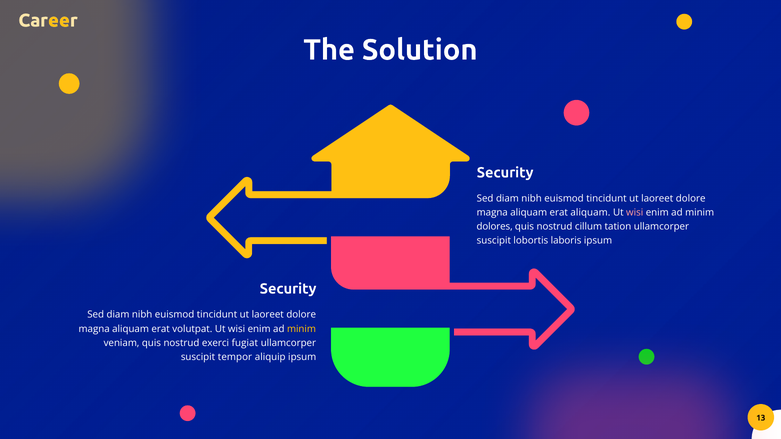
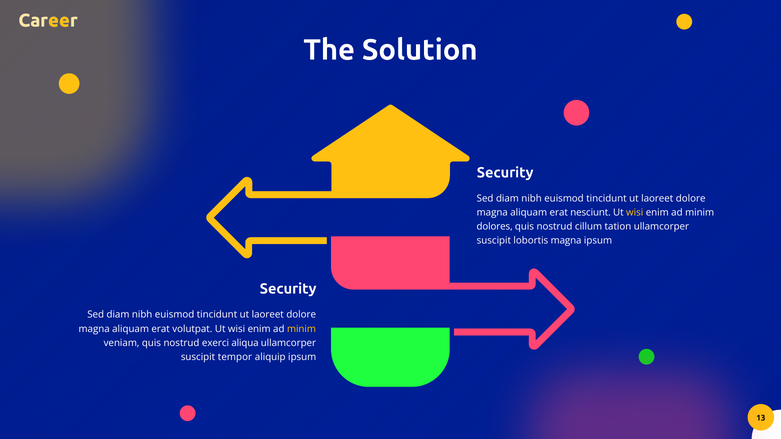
erat aliquam: aliquam -> nesciunt
wisi at (635, 213) colour: pink -> yellow
lobortis laboris: laboris -> magna
fugiat: fugiat -> aliqua
